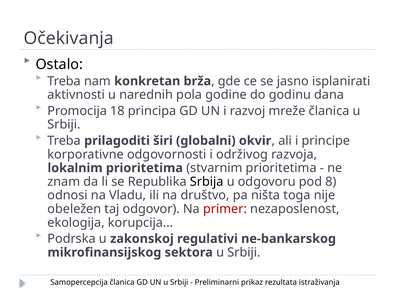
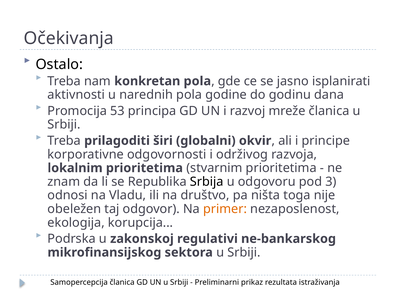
konkretan brža: brža -> pola
18: 18 -> 53
8: 8 -> 3
primer colour: red -> orange
